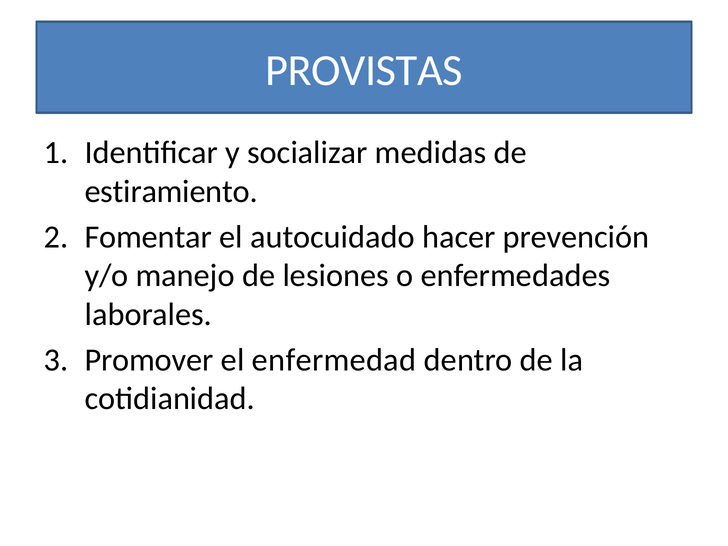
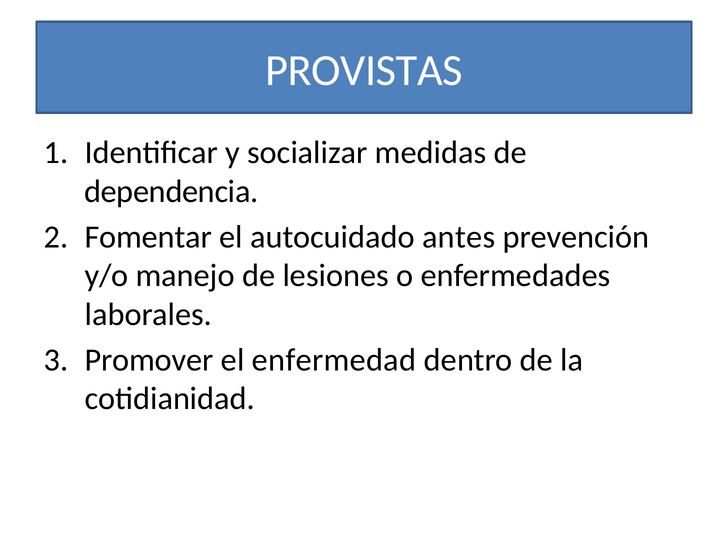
estiramiento: estiramiento -> dependencia
hacer: hacer -> antes
